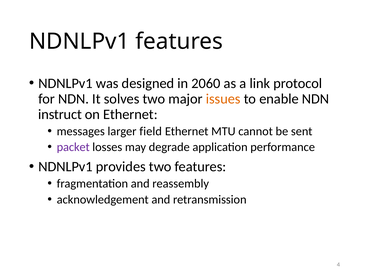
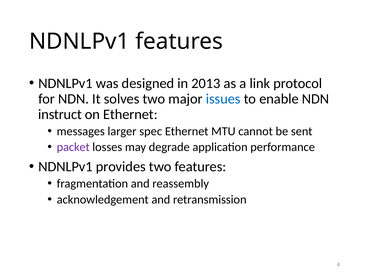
2060: 2060 -> 2013
issues colour: orange -> blue
field: field -> spec
